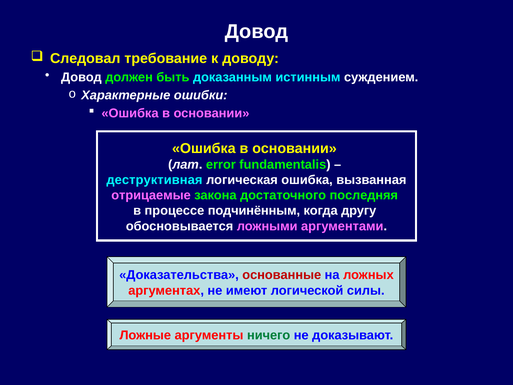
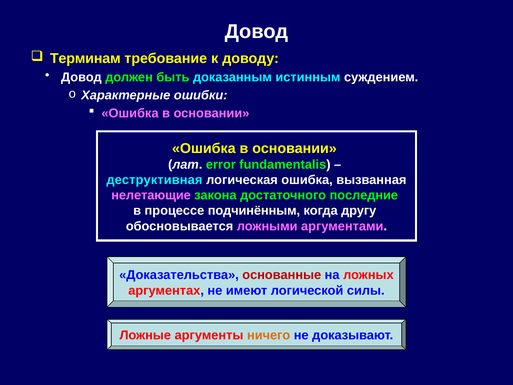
Следовал: Следовал -> Терминам
отрицаемые: отрицаемые -> нелетающие
последняя: последняя -> последние
ничего colour: green -> orange
